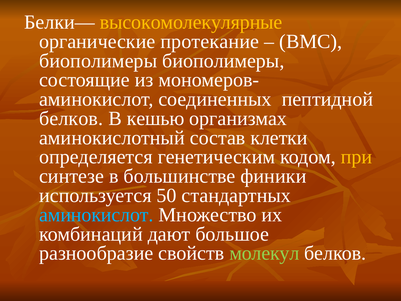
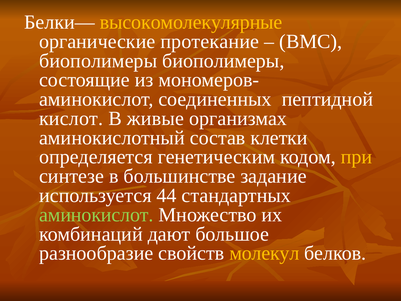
белков at (71, 118): белков -> кислот
кешью: кешью -> живые
финики: финики -> задание
50: 50 -> 44
аминокислот at (96, 215) colour: light blue -> light green
молекул colour: light green -> yellow
